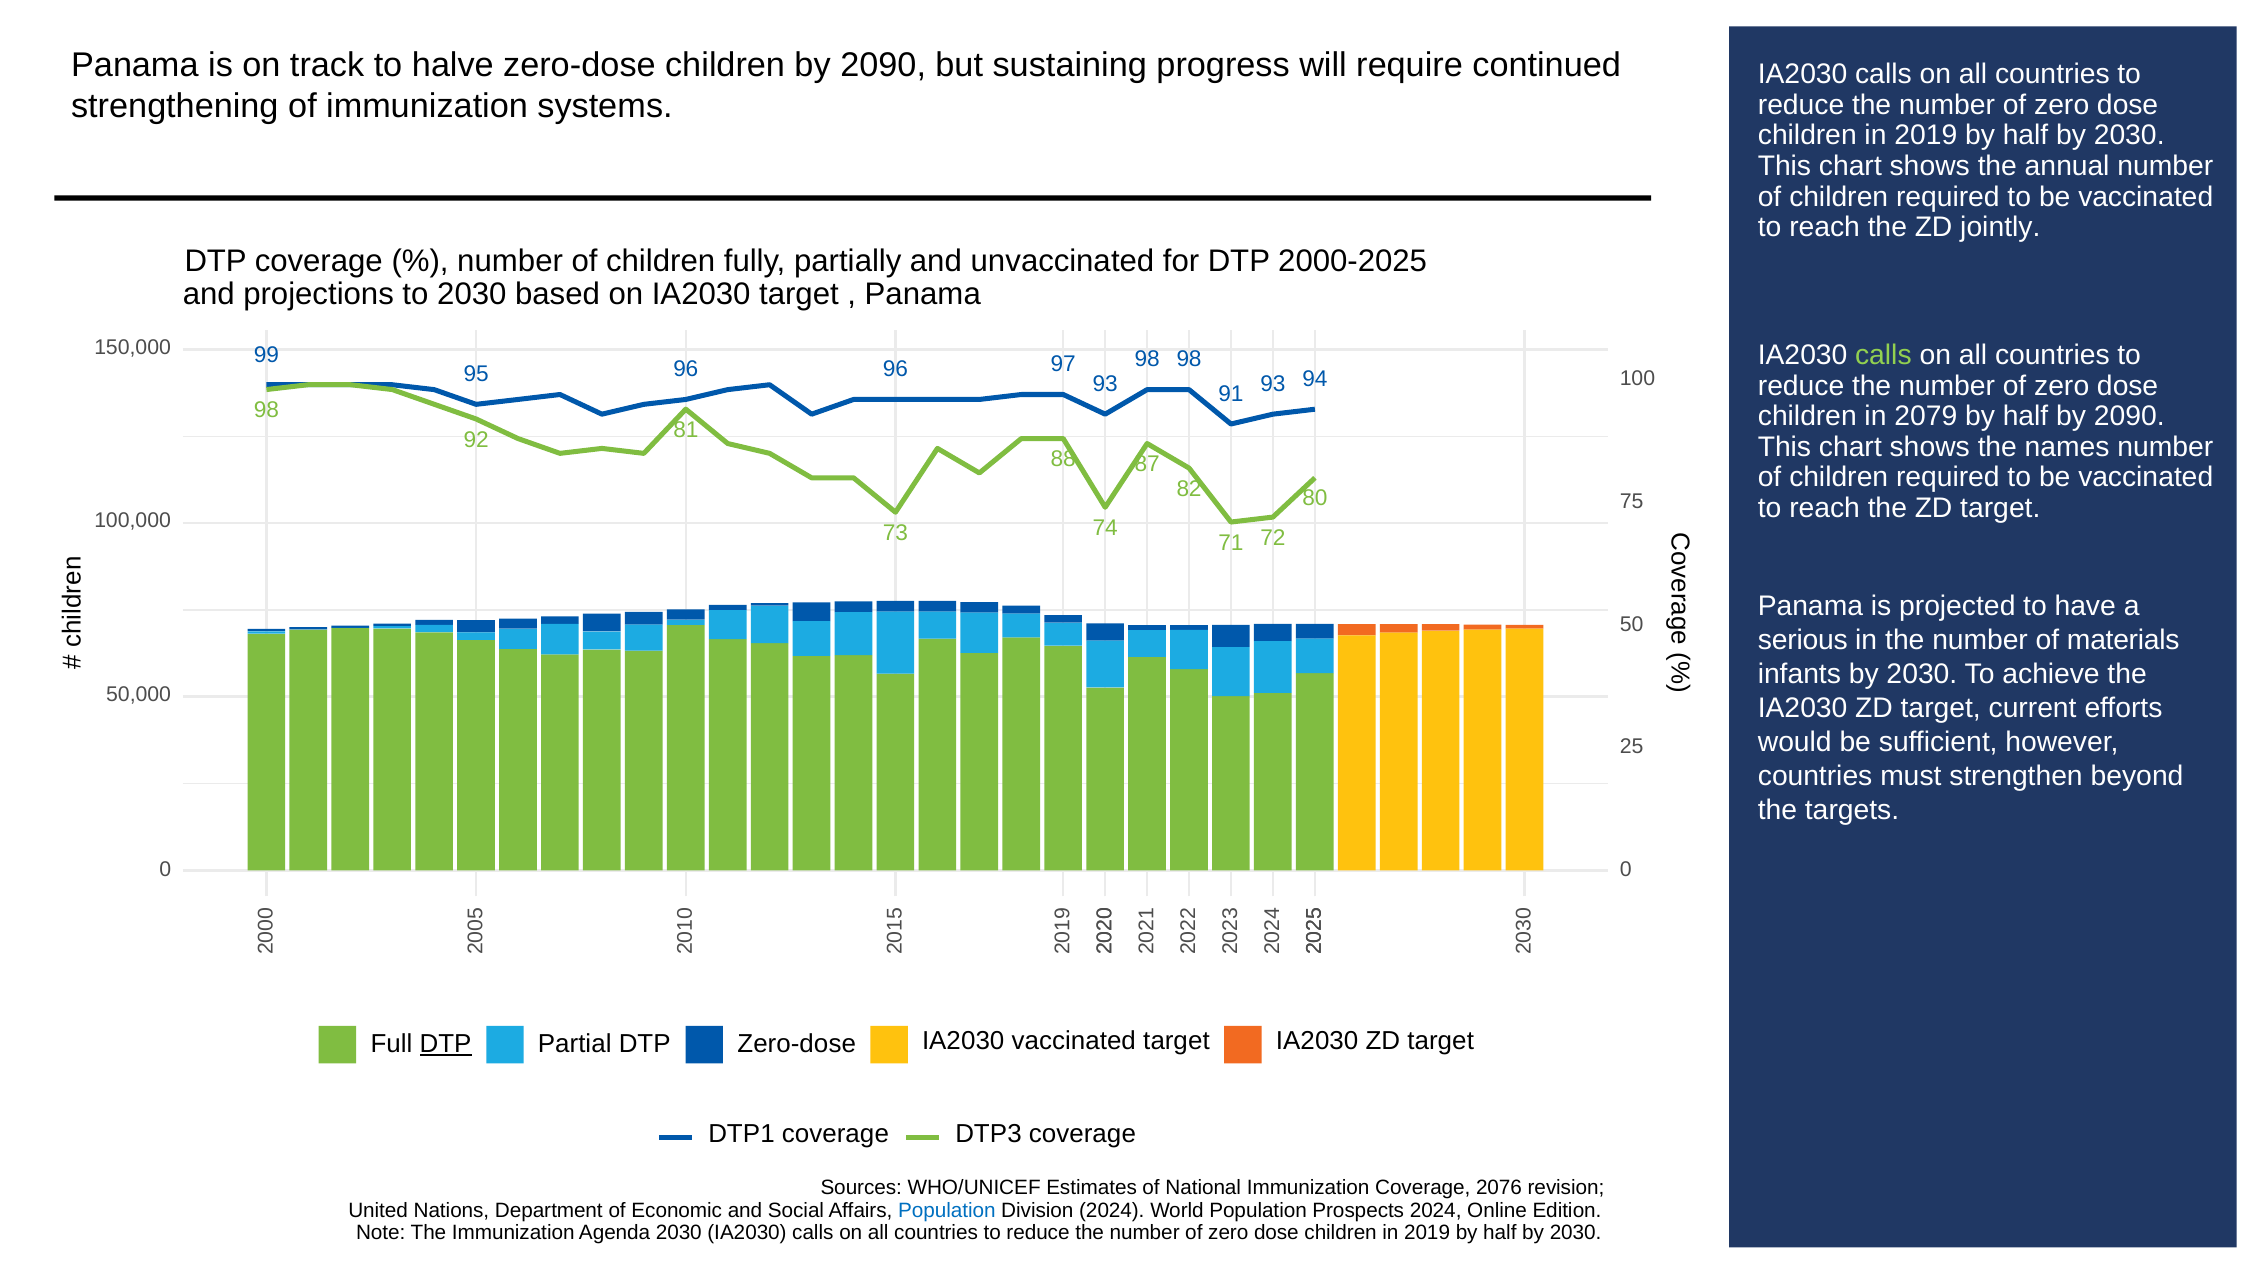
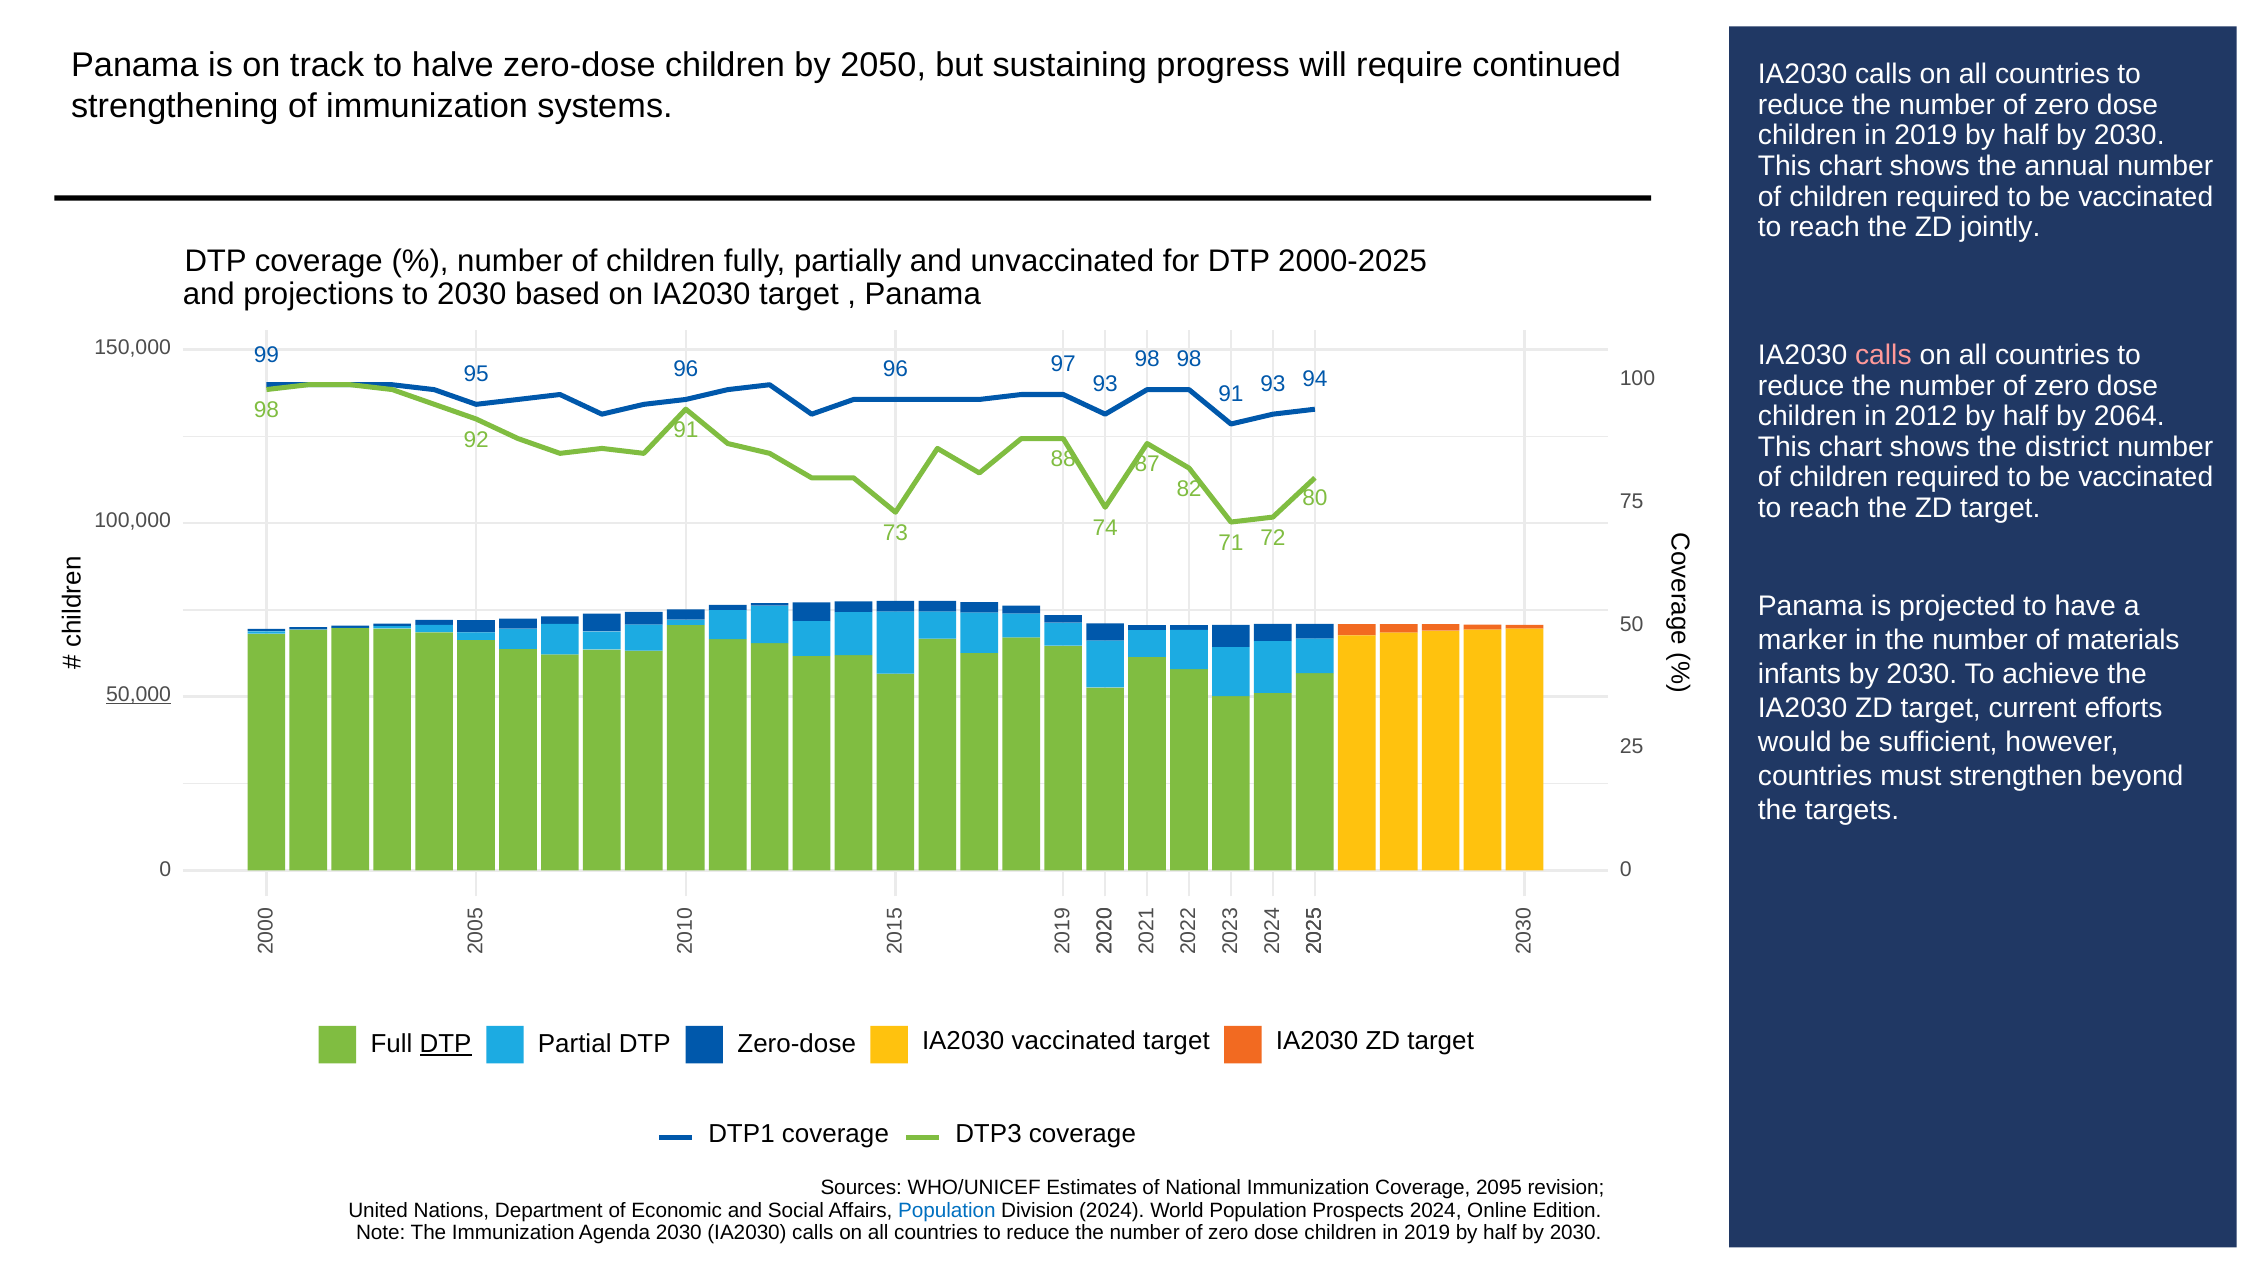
children by 2090: 2090 -> 2050
calls at (1883, 355) colour: light green -> pink
2079: 2079 -> 2012
half by 2090: 2090 -> 2064
92 81: 81 -> 91
names: names -> district
serious: serious -> marker
50,000 underline: none -> present
2076: 2076 -> 2095
